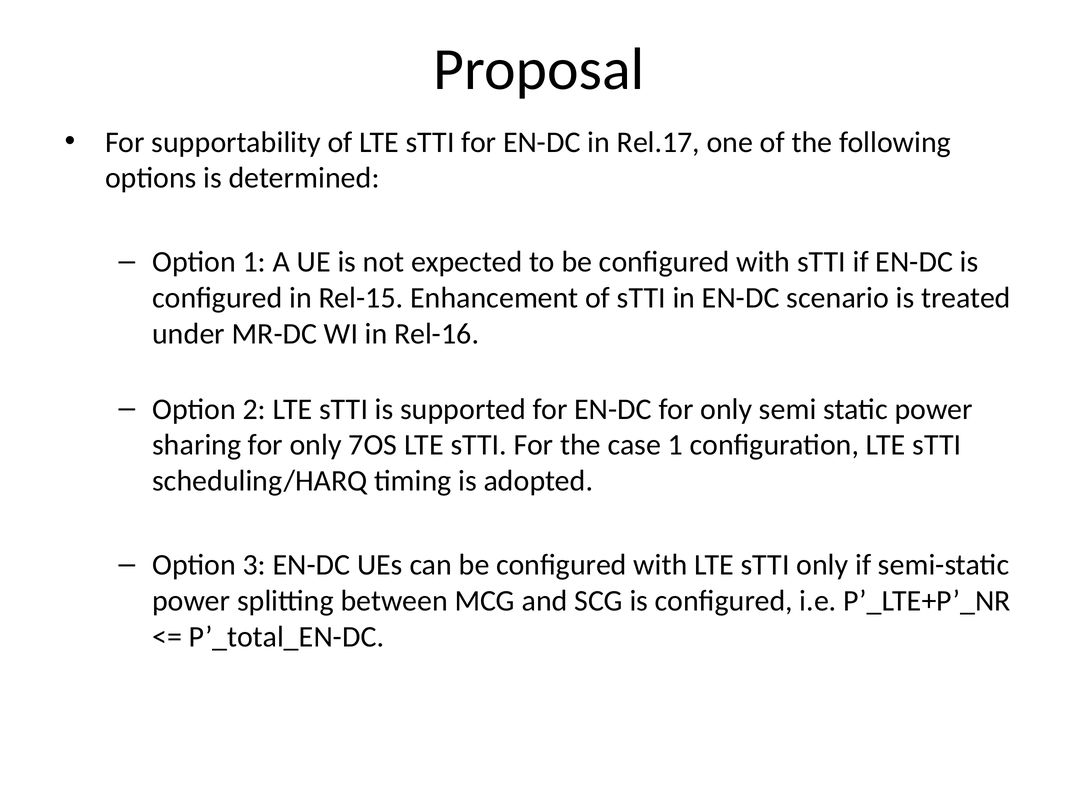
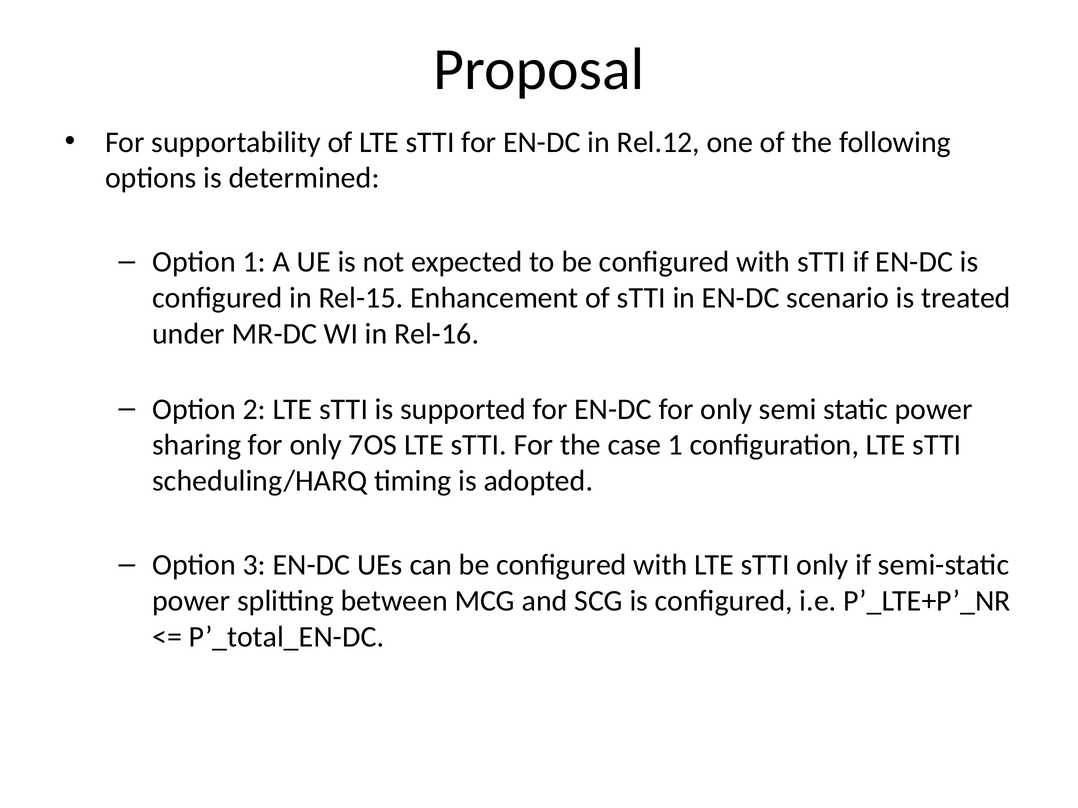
Rel.17: Rel.17 -> Rel.12
